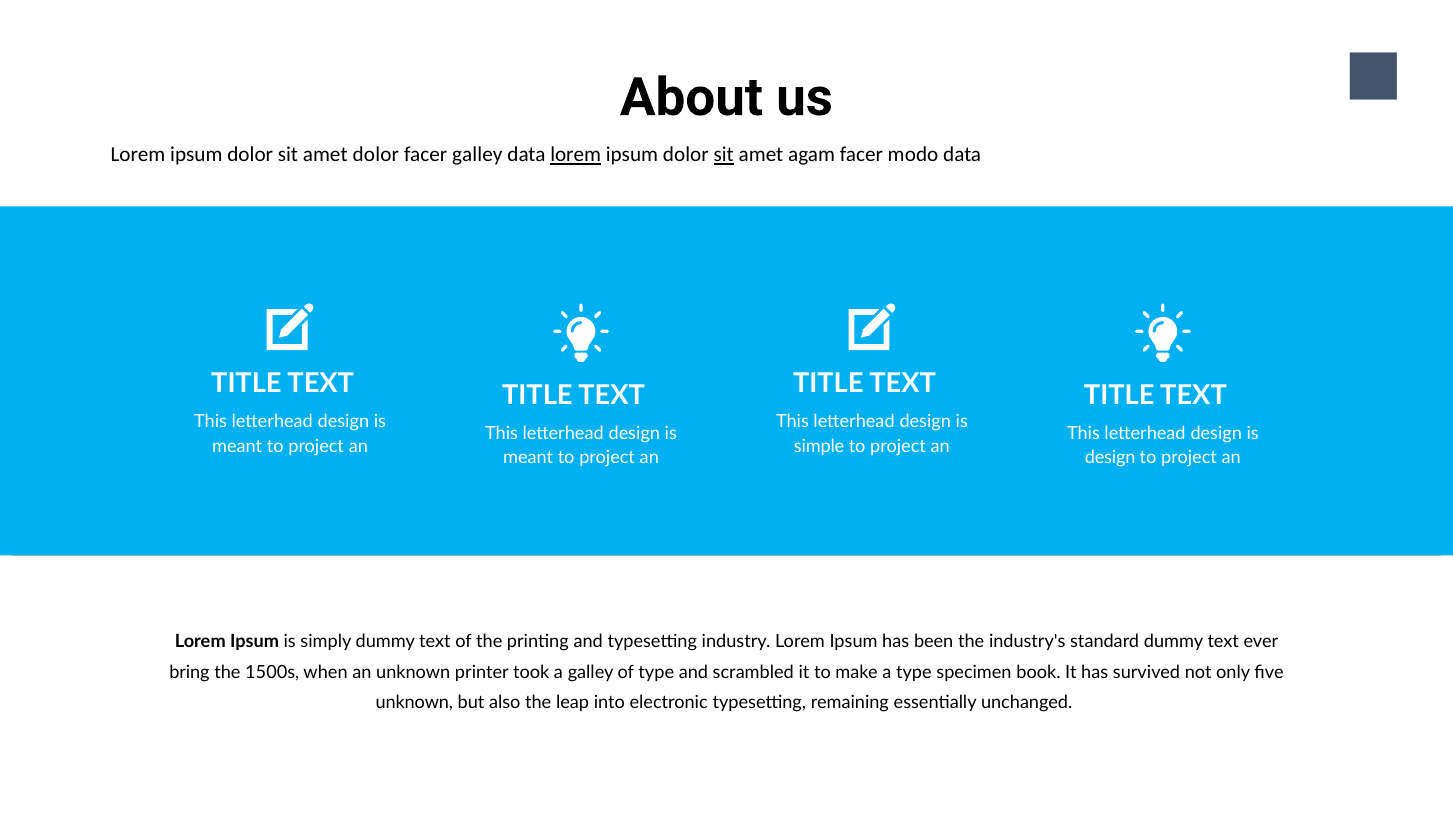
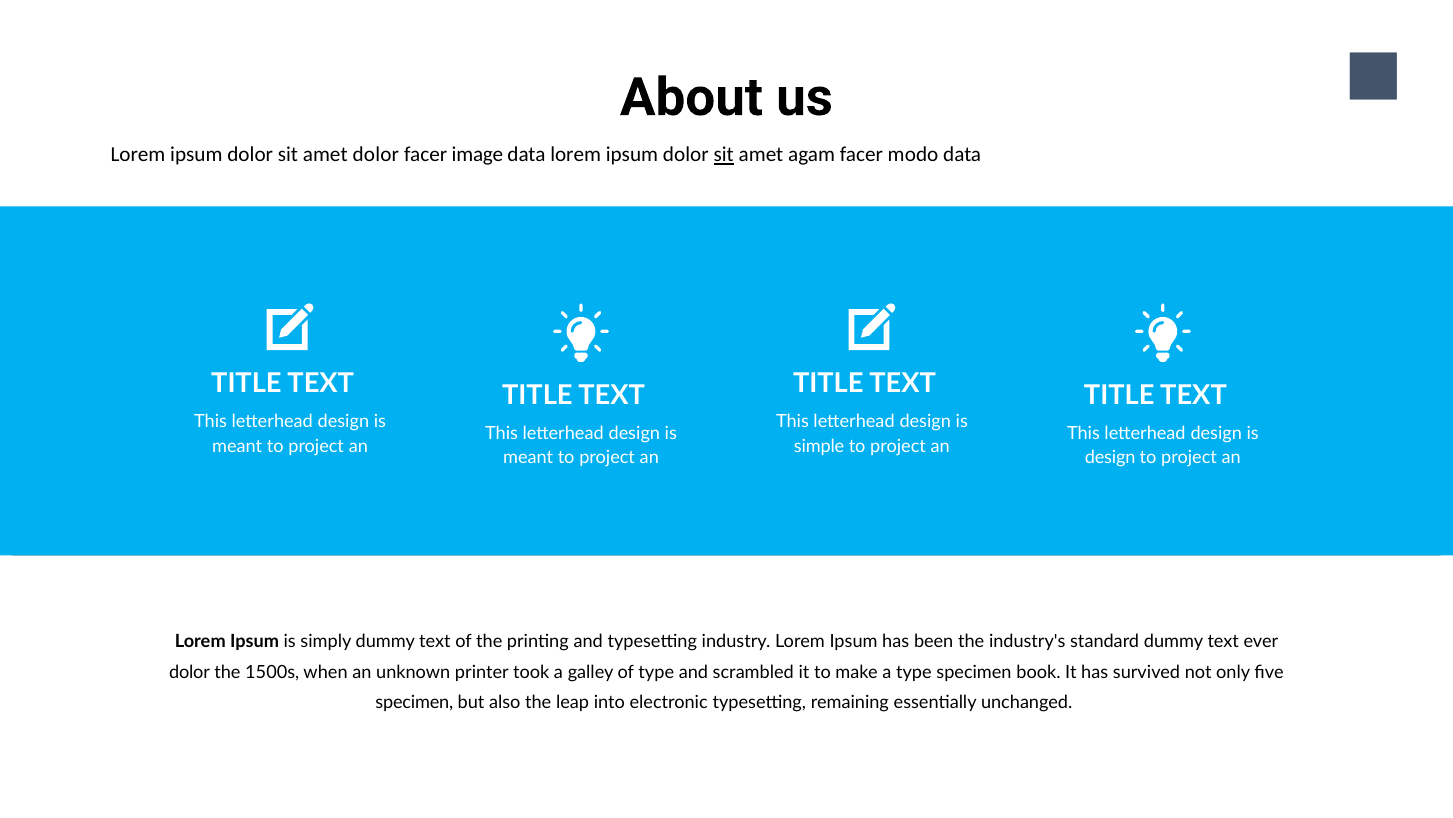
facer galley: galley -> image
lorem at (576, 155) underline: present -> none
bring at (189, 671): bring -> dolor
unknown at (414, 702): unknown -> specimen
